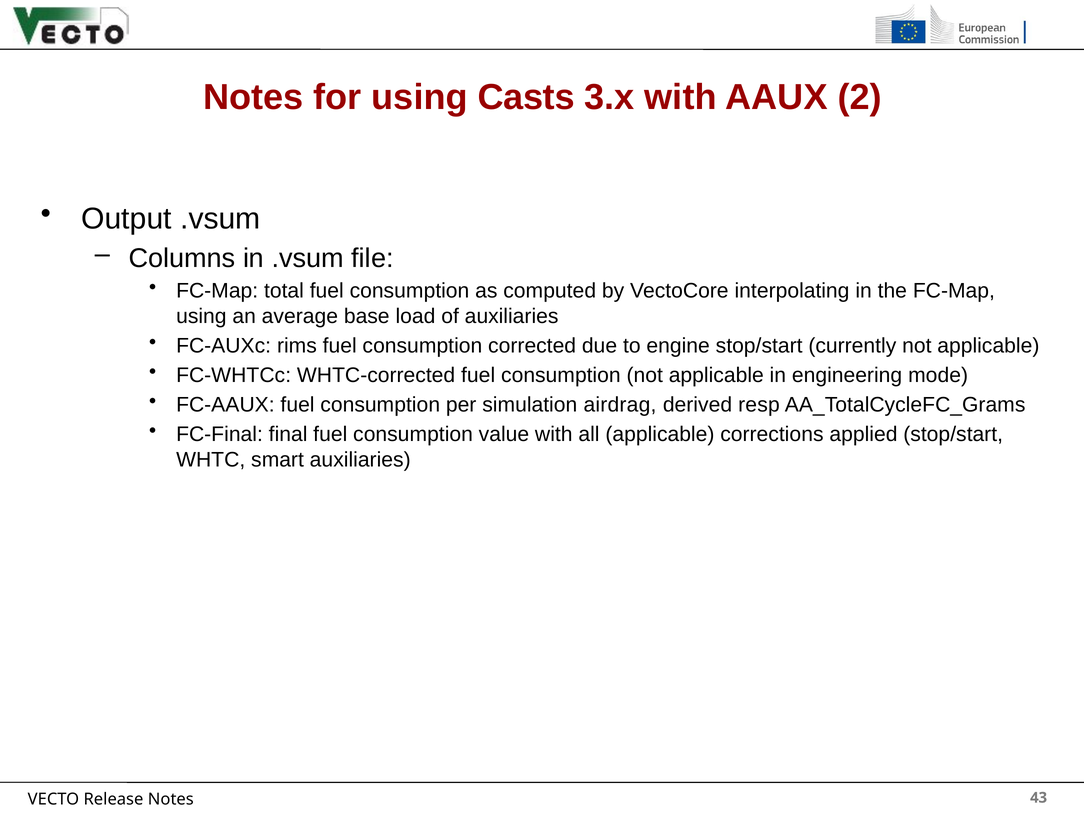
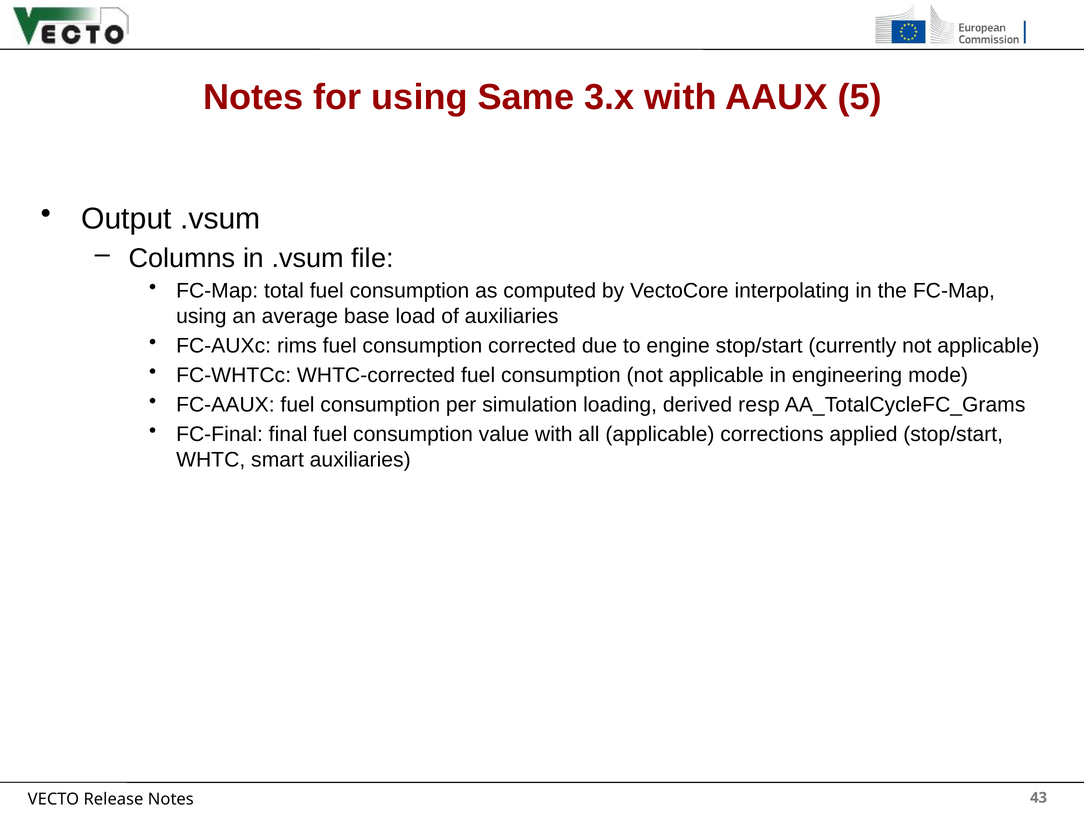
Casts: Casts -> Same
2: 2 -> 5
airdrag: airdrag -> loading
